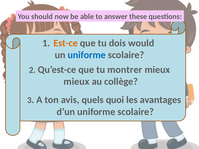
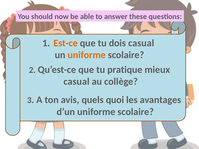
dois would: would -> casual
uniforme at (87, 55) colour: blue -> orange
montrer: montrer -> pratique
mieux at (76, 82): mieux -> casual
